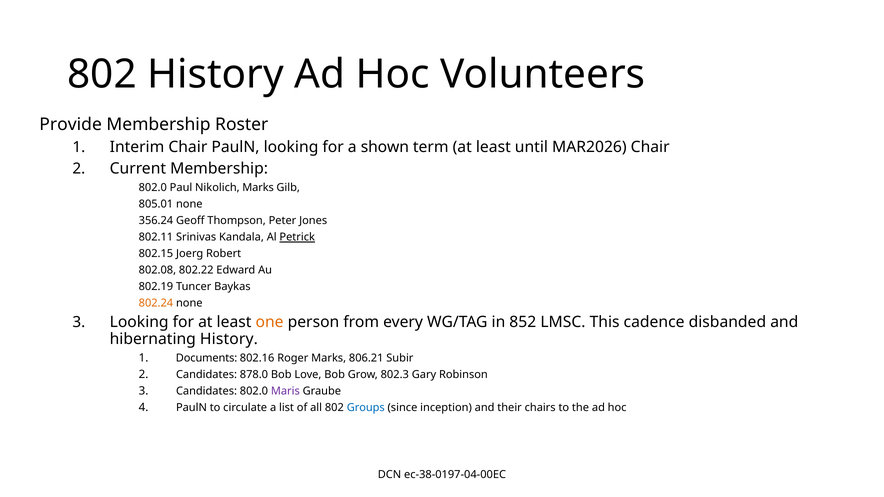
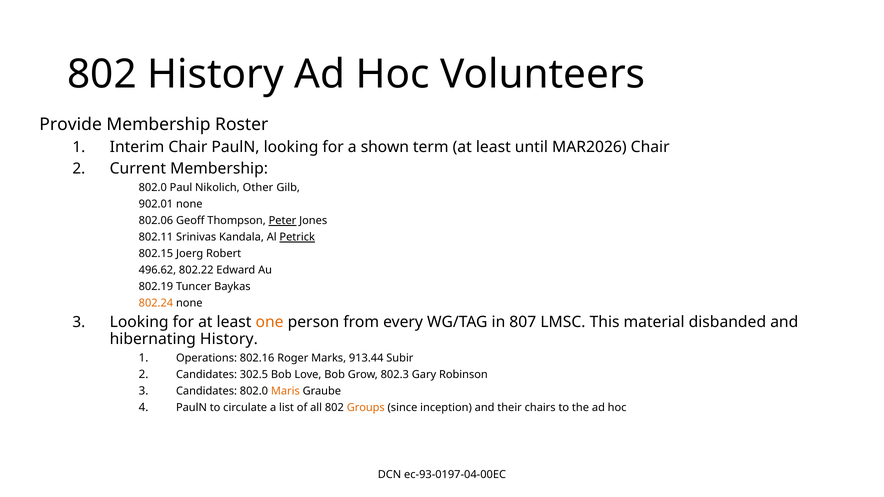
Nikolich Marks: Marks -> Other
805.01: 805.01 -> 902.01
356.24: 356.24 -> 802.06
Peter underline: none -> present
802.08: 802.08 -> 496.62
852: 852 -> 807
cadence: cadence -> material
Documents: Documents -> Operations
806.21: 806.21 -> 913.44
878.0: 878.0 -> 302.5
Maris colour: purple -> orange
Groups colour: blue -> orange
ec-38-0197-04-00EC: ec-38-0197-04-00EC -> ec-93-0197-04-00EC
